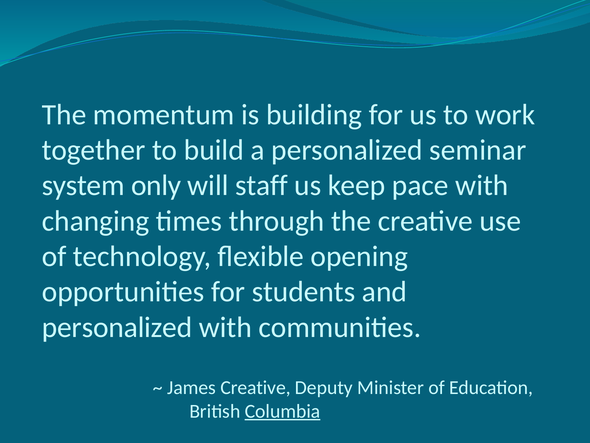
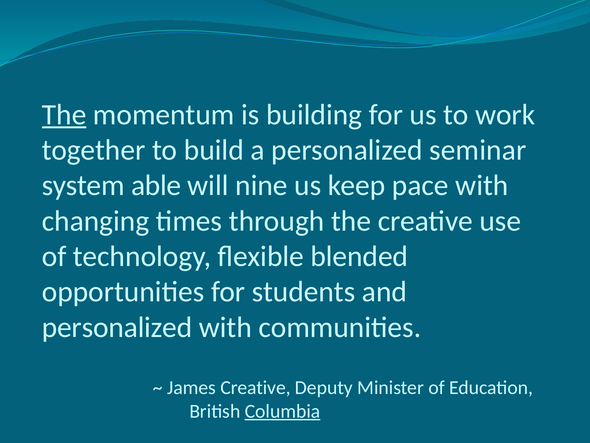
The at (64, 114) underline: none -> present
only: only -> able
staff: staff -> nine
opening: opening -> blended
